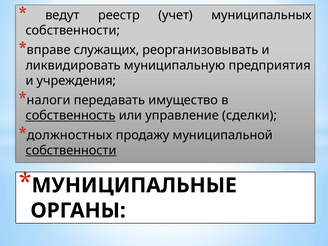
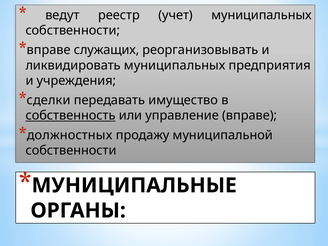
ликвидировать муниципальную: муниципальную -> муниципальных
налоги: налоги -> сделки
управление сделки: сделки -> вправе
собственности at (71, 150) underline: present -> none
